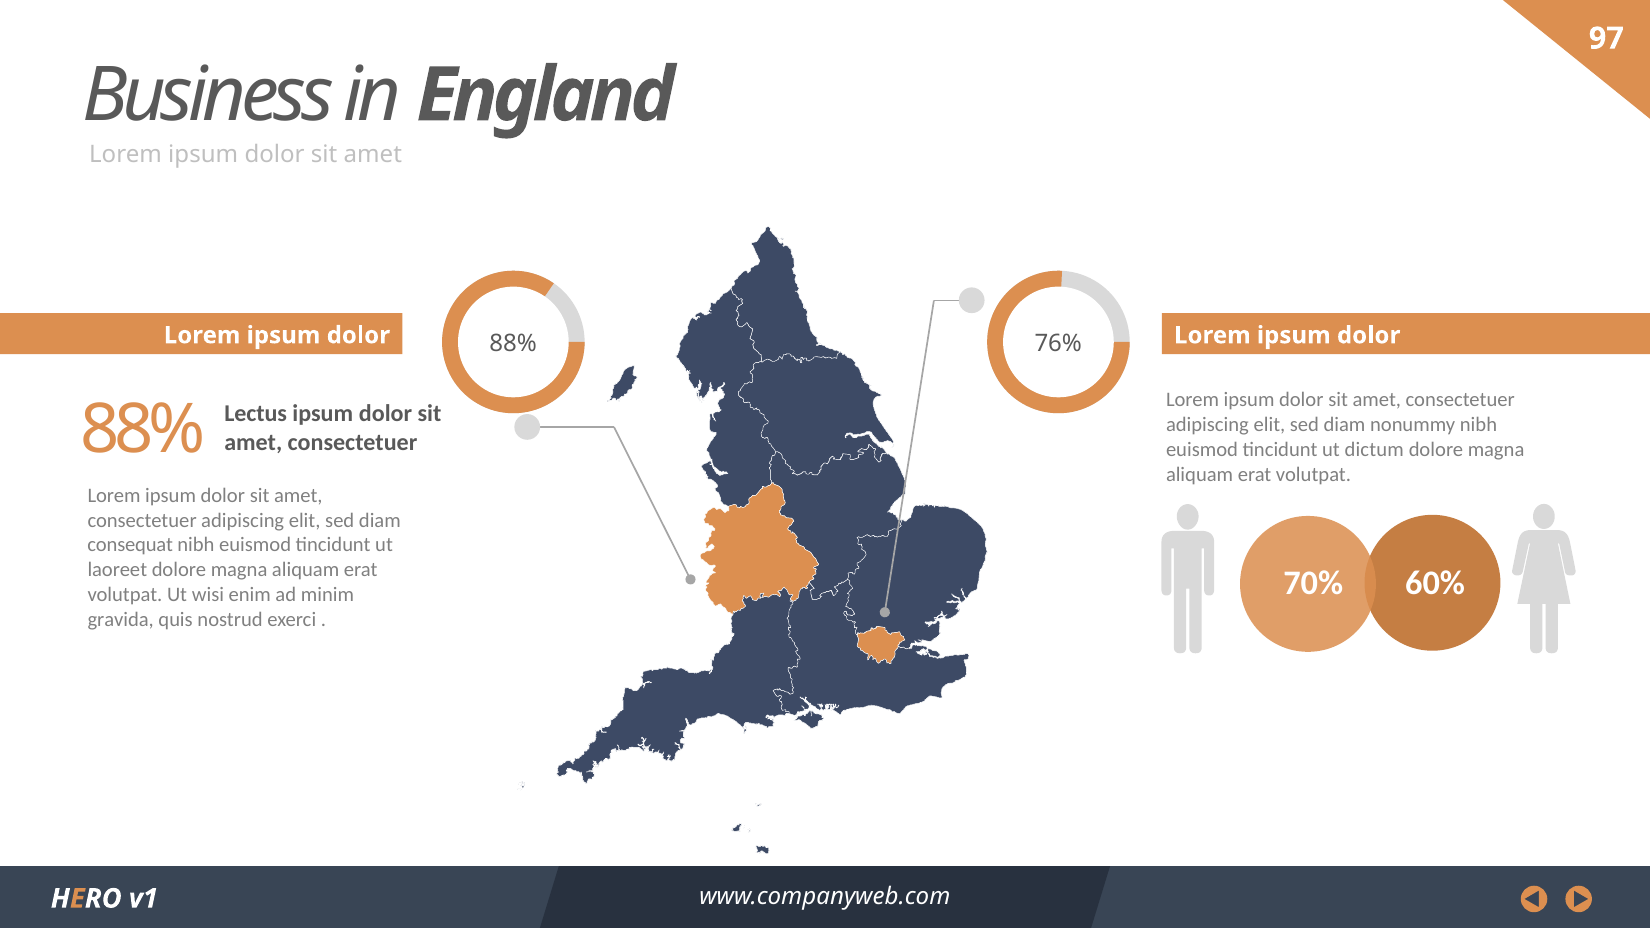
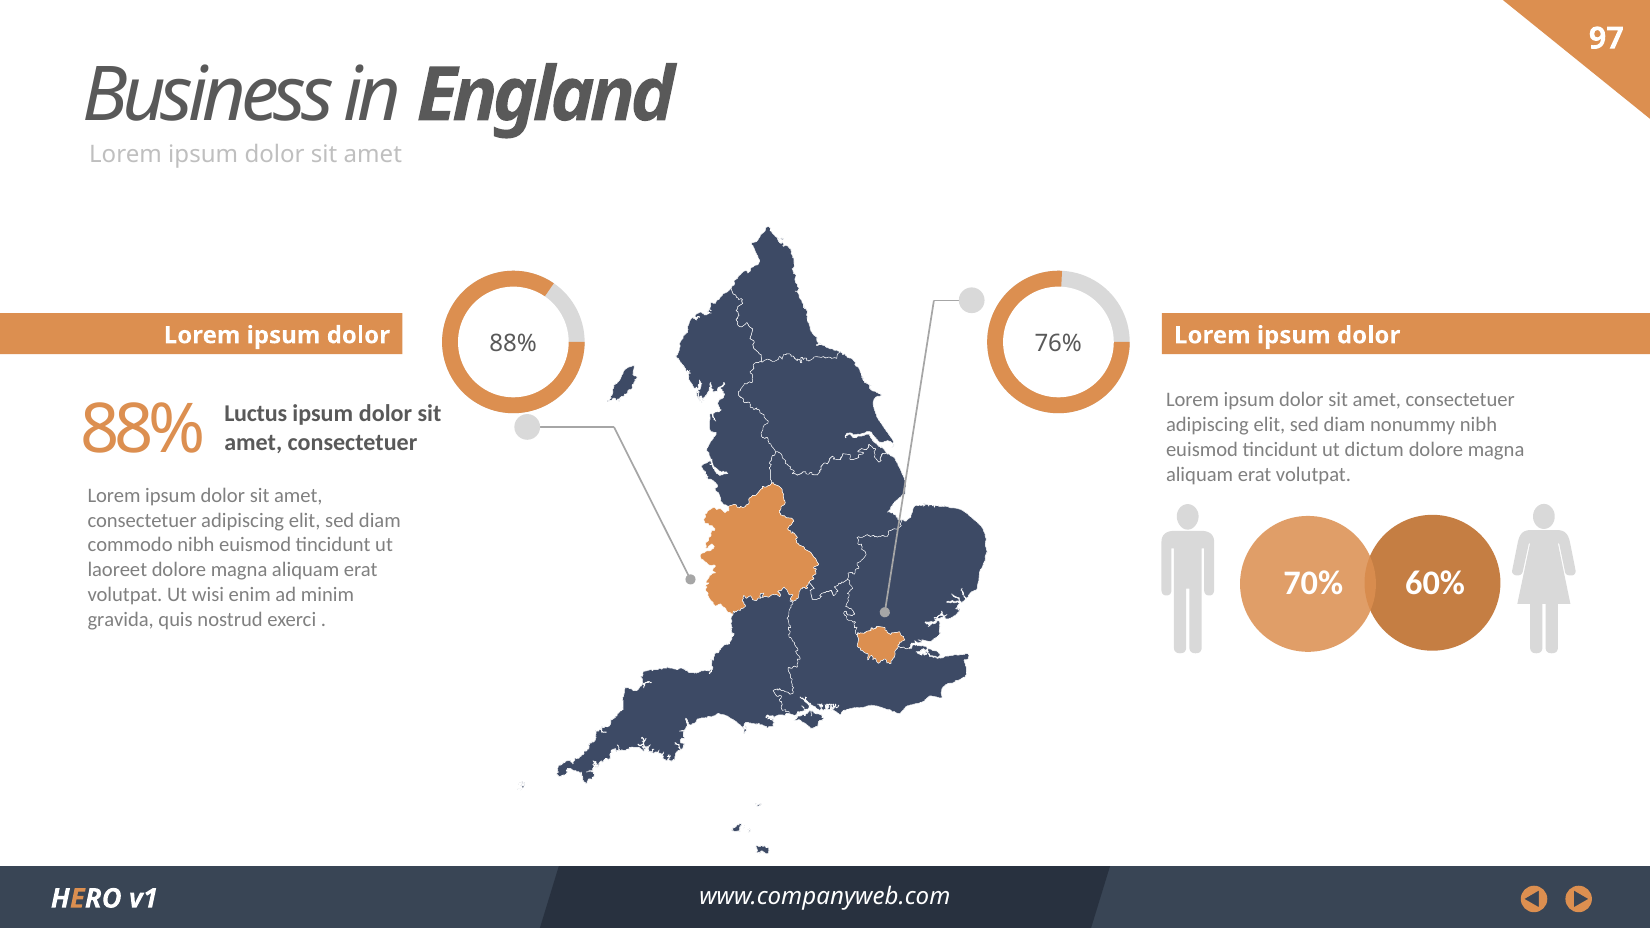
Lectus: Lectus -> Luctus
consequat: consequat -> commodo
